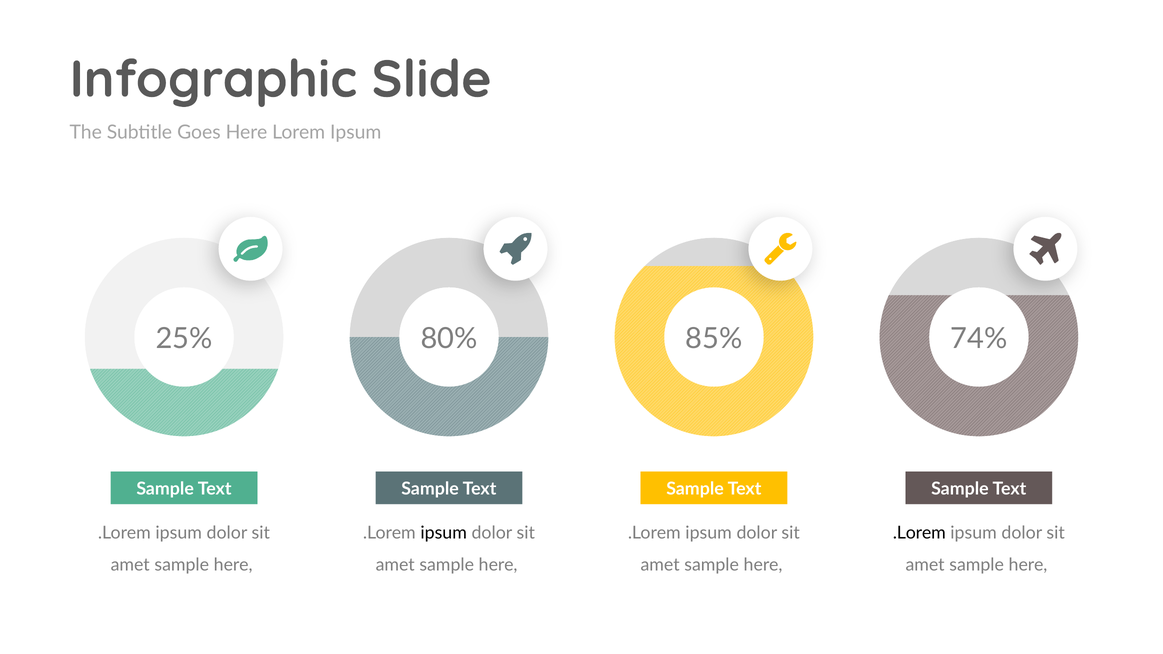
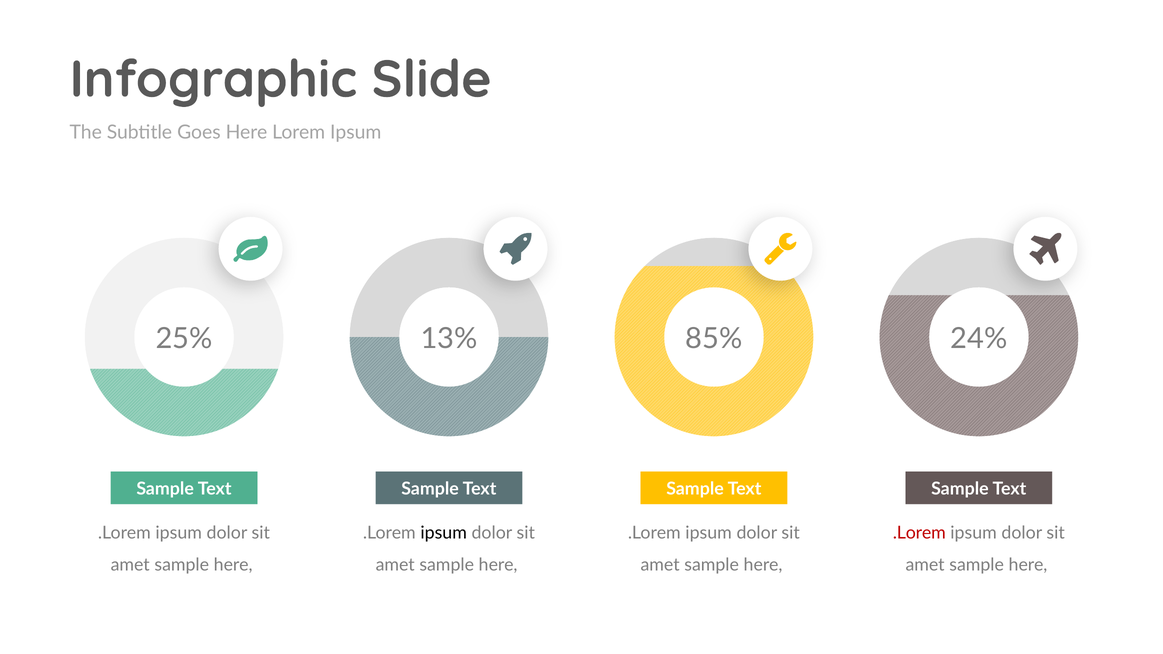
80%: 80% -> 13%
74%: 74% -> 24%
.Lorem at (919, 533) colour: black -> red
